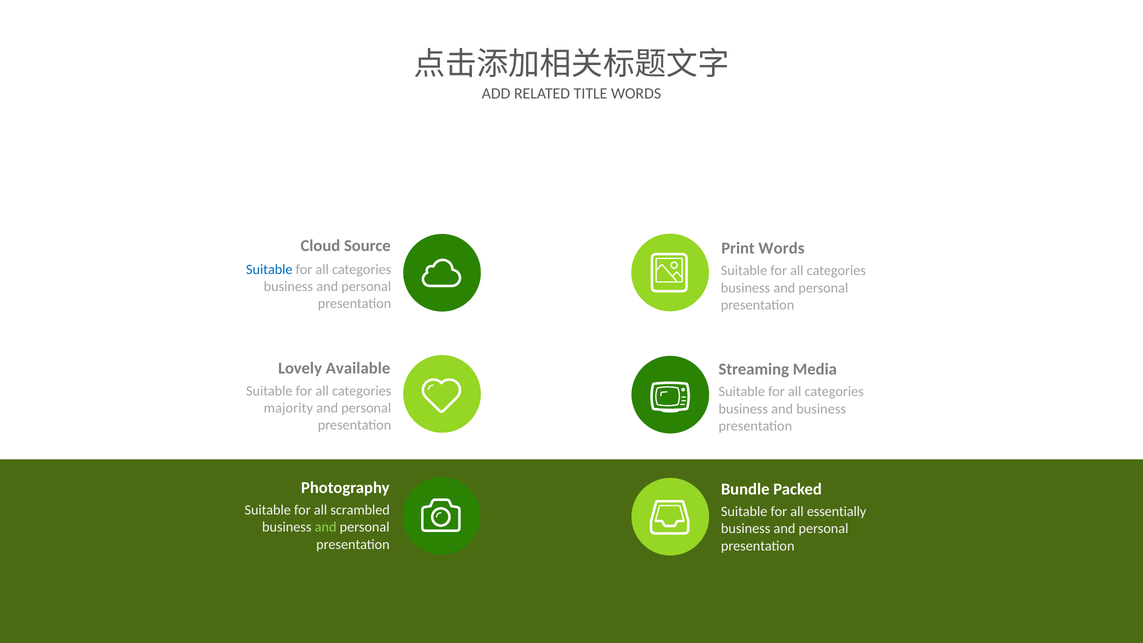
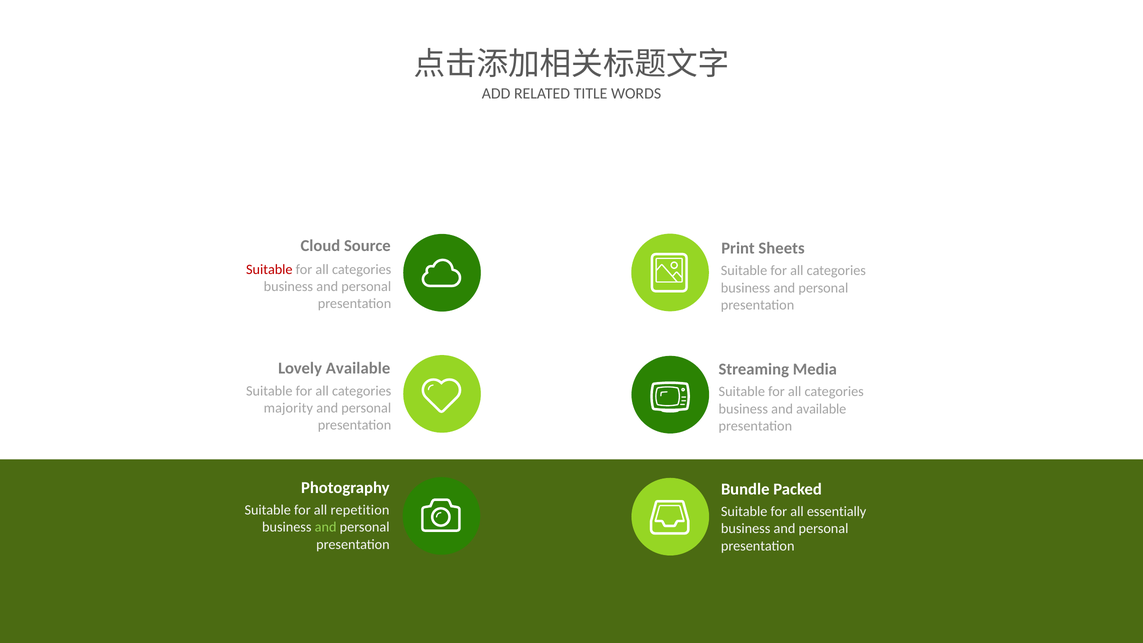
Print Words: Words -> Sheets
Suitable at (269, 269) colour: blue -> red
and business: business -> available
scrambled: scrambled -> repetition
